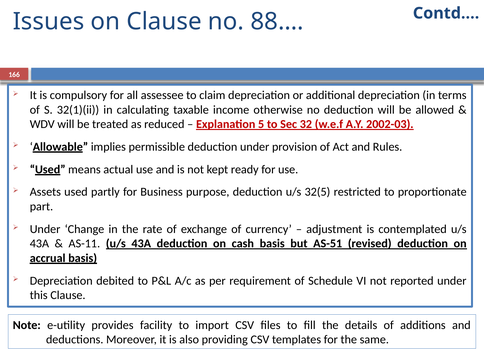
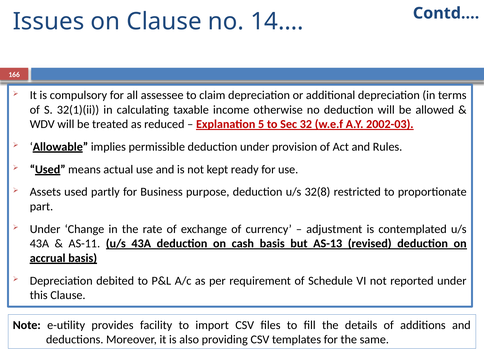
88…: 88… -> 14…
32(5: 32(5 -> 32(8
AS-51: AS-51 -> AS-13
